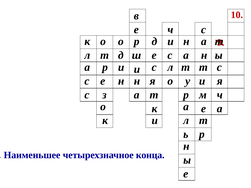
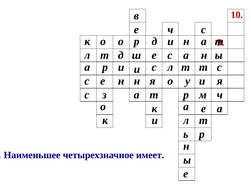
конца: конца -> имеет
